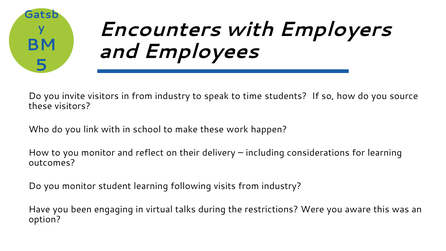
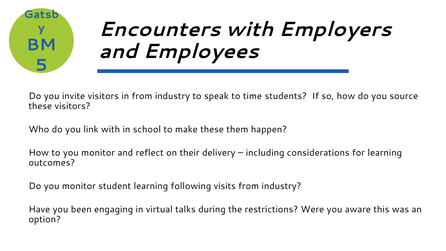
work: work -> them
